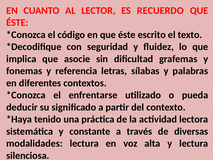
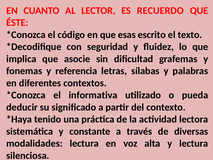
en que éste: éste -> esas
enfrentarse: enfrentarse -> informativa
